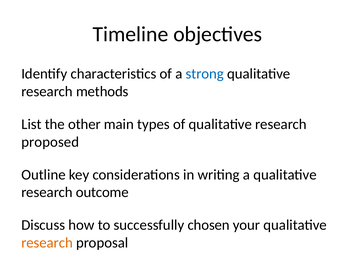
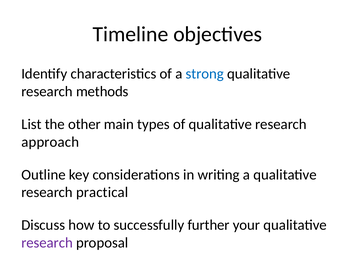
proposed: proposed -> approach
outcome: outcome -> practical
chosen: chosen -> further
research at (47, 243) colour: orange -> purple
